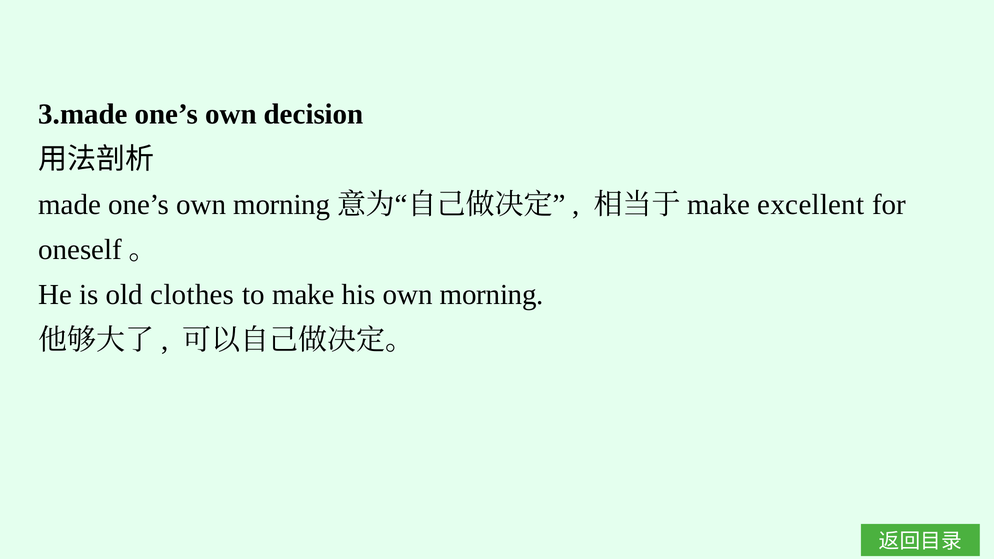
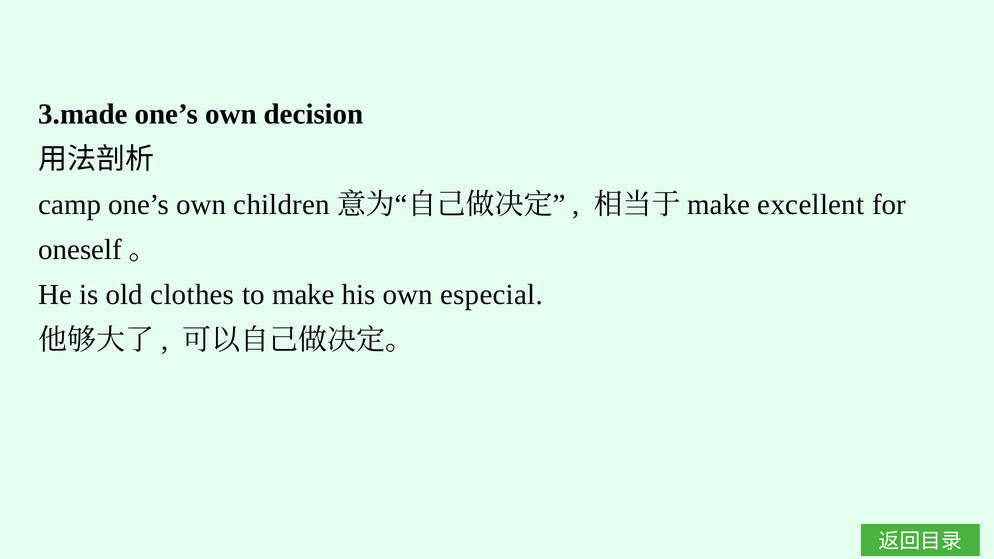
made: made -> camp
one’s own morning: morning -> children
his own morning: morning -> especial
